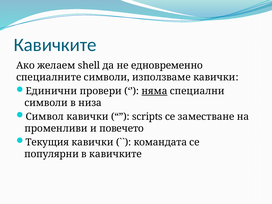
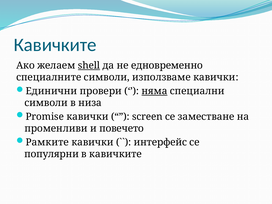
shell underline: none -> present
Символ: Символ -> Promise
scripts: scripts -> screen
Текущия: Текущия -> Рамките
командата: командата -> интерфейс
